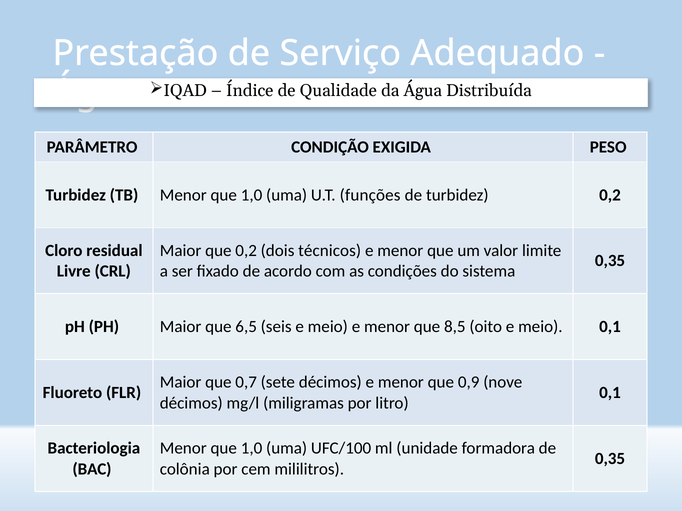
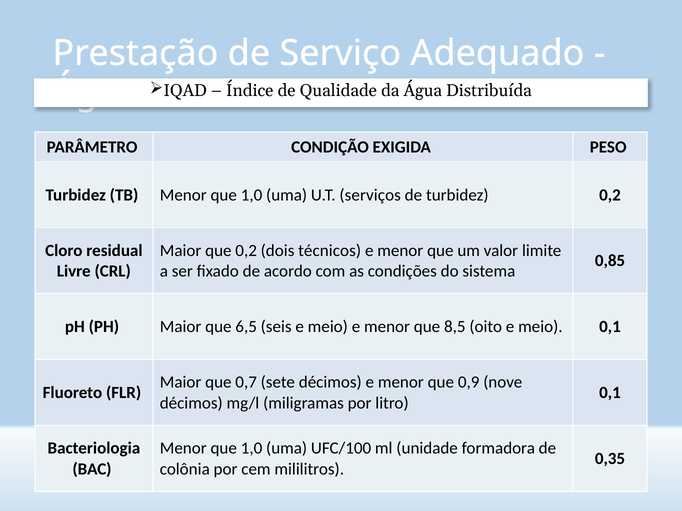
funções: funções -> serviços
0,35 at (610, 261): 0,35 -> 0,85
